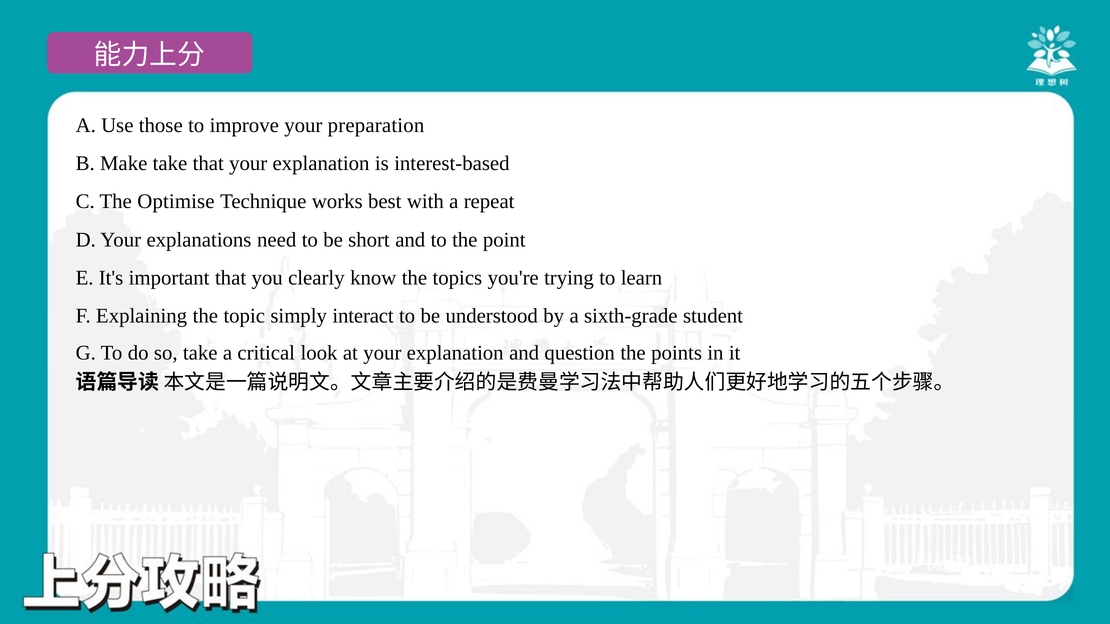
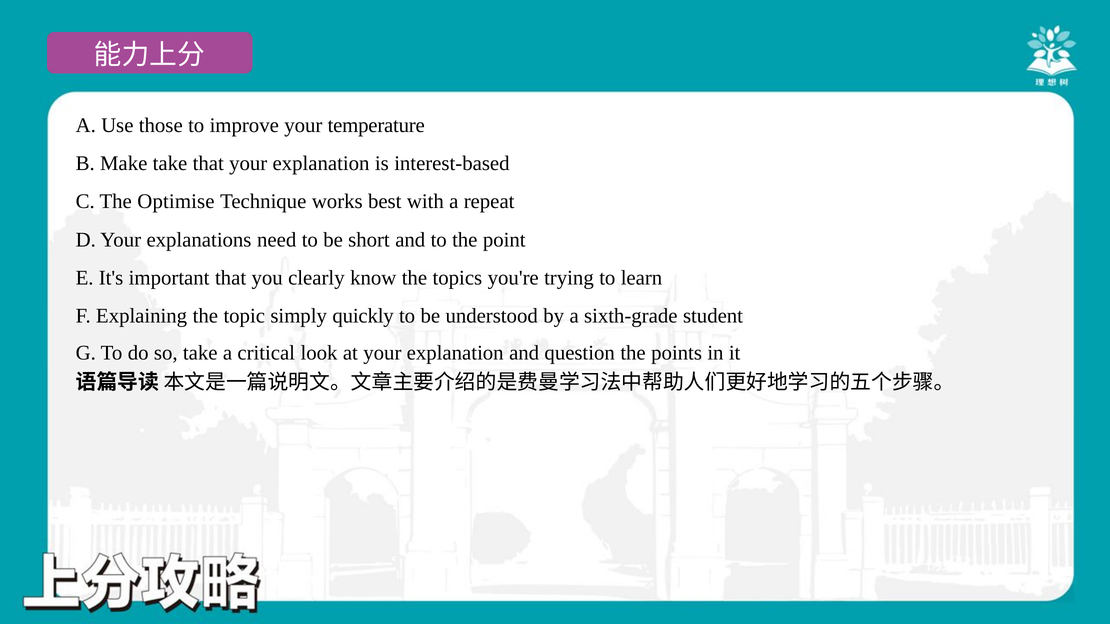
preparation: preparation -> temperature
interact: interact -> quickly
